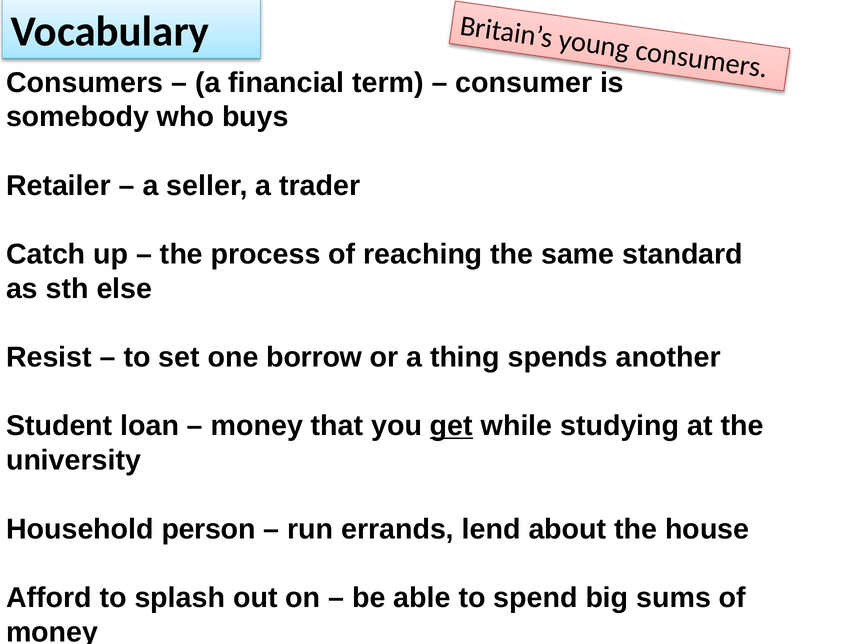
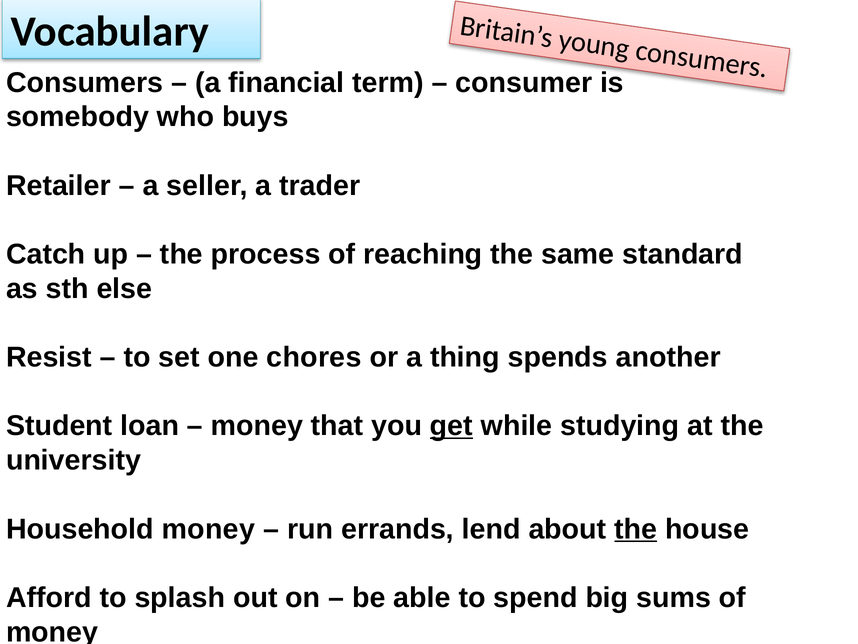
borrow: borrow -> chores
Household person: person -> money
the at (636, 529) underline: none -> present
